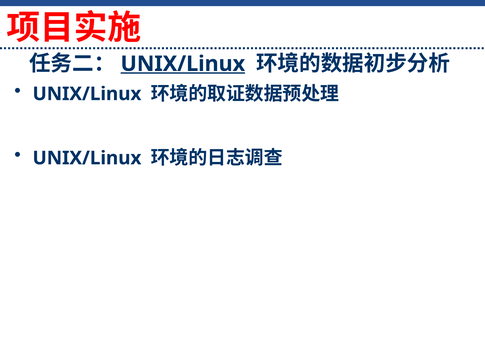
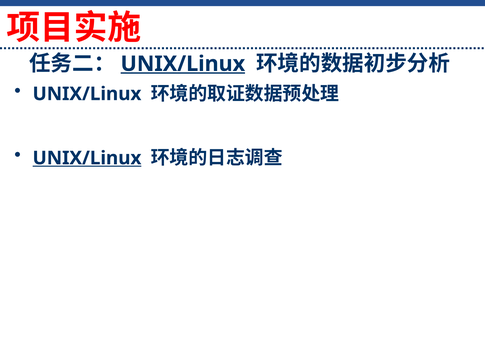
UNIX/Linux at (87, 158) underline: none -> present
